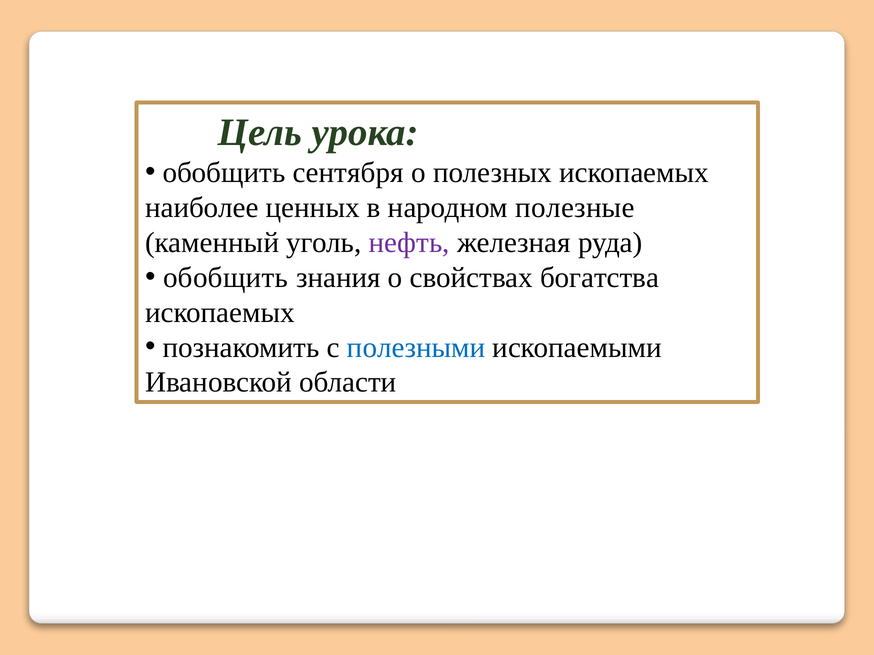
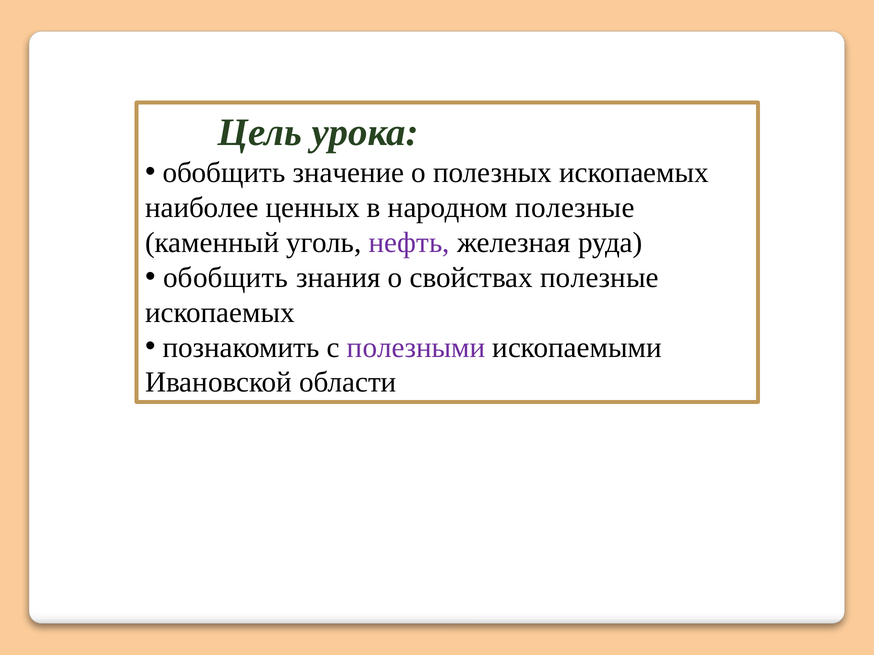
сентября: сентября -> значение
свойствах богатства: богатства -> полезные
полезными colour: blue -> purple
